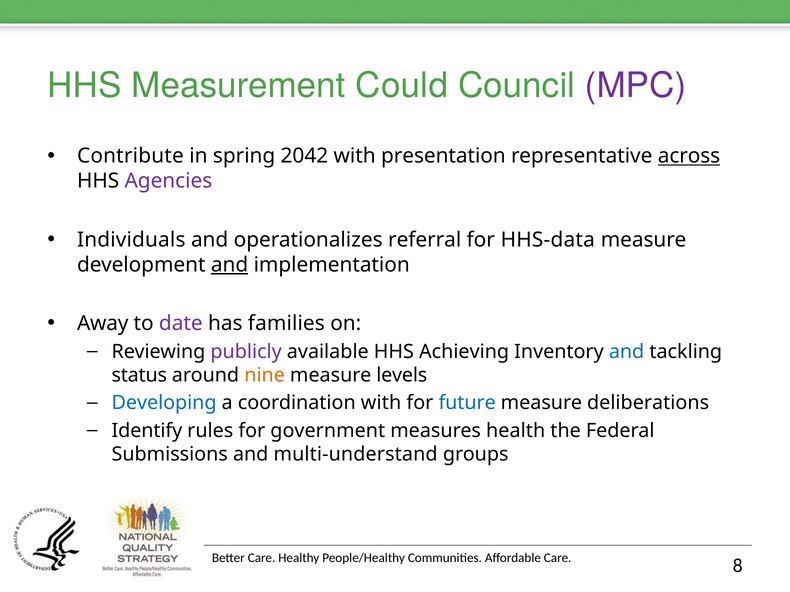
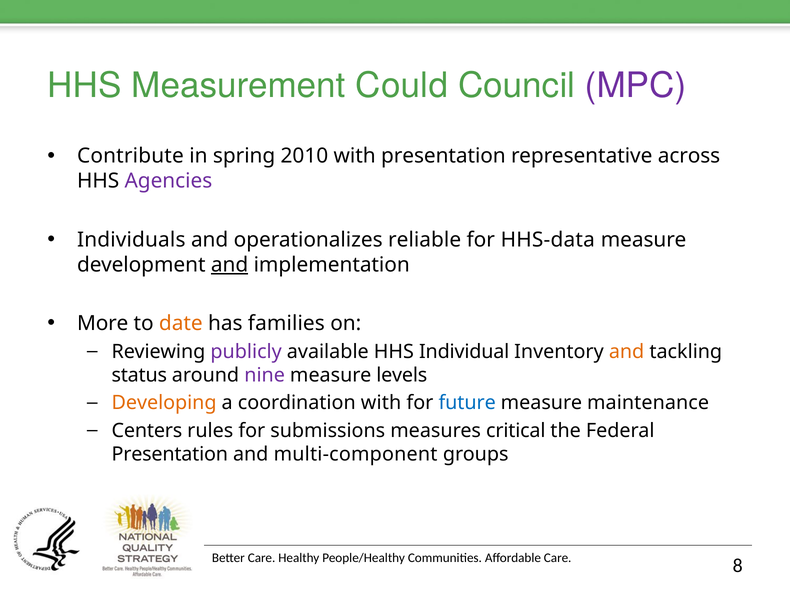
2042: 2042 -> 2010
across underline: present -> none
referral: referral -> reliable
Away: Away -> More
date colour: purple -> orange
Achieving: Achieving -> Individual
and at (627, 352) colour: blue -> orange
nine colour: orange -> purple
Developing colour: blue -> orange
deliberations: deliberations -> maintenance
Identify: Identify -> Centers
government: government -> submissions
health: health -> critical
Submissions at (170, 455): Submissions -> Presentation
multi-understand: multi-understand -> multi-component
